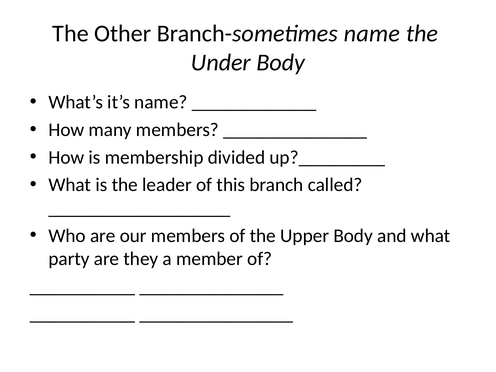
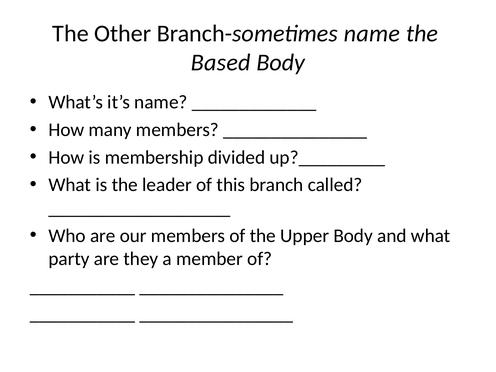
Under: Under -> Based
